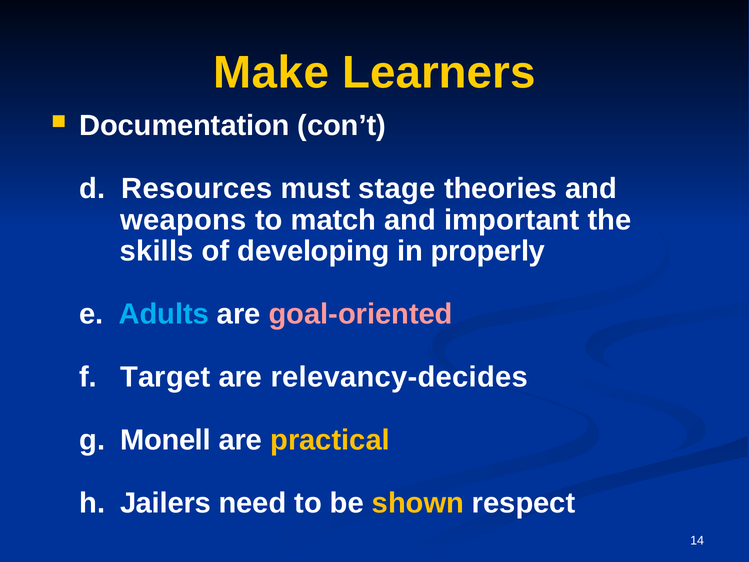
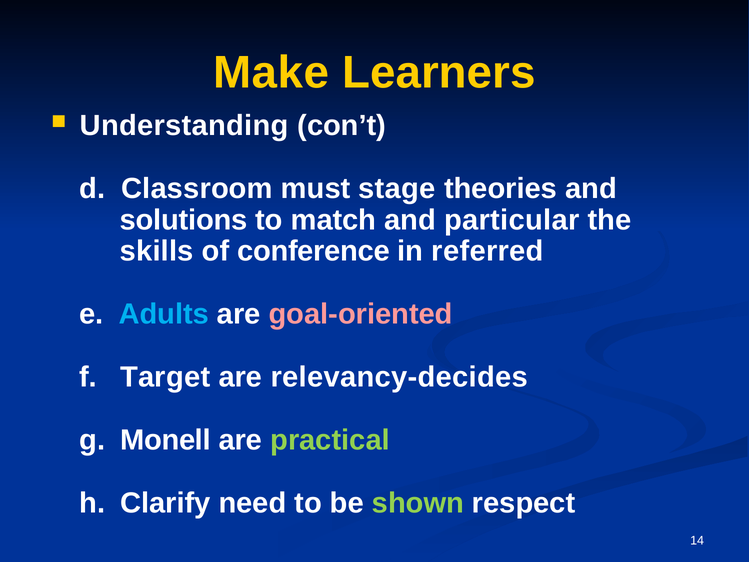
Documentation: Documentation -> Understanding
Resources: Resources -> Classroom
weapons: weapons -> solutions
important: important -> particular
developing: developing -> conference
properly: properly -> referred
practical colour: yellow -> light green
Jailers: Jailers -> Clarify
shown colour: yellow -> light green
